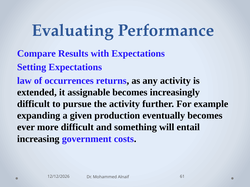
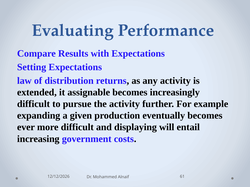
occurrences: occurrences -> distribution
something: something -> displaying
